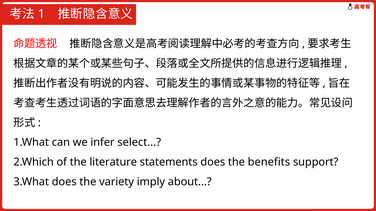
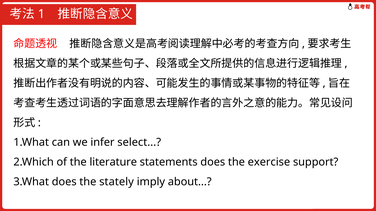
benefits: benefits -> exercise
variety: variety -> stately
